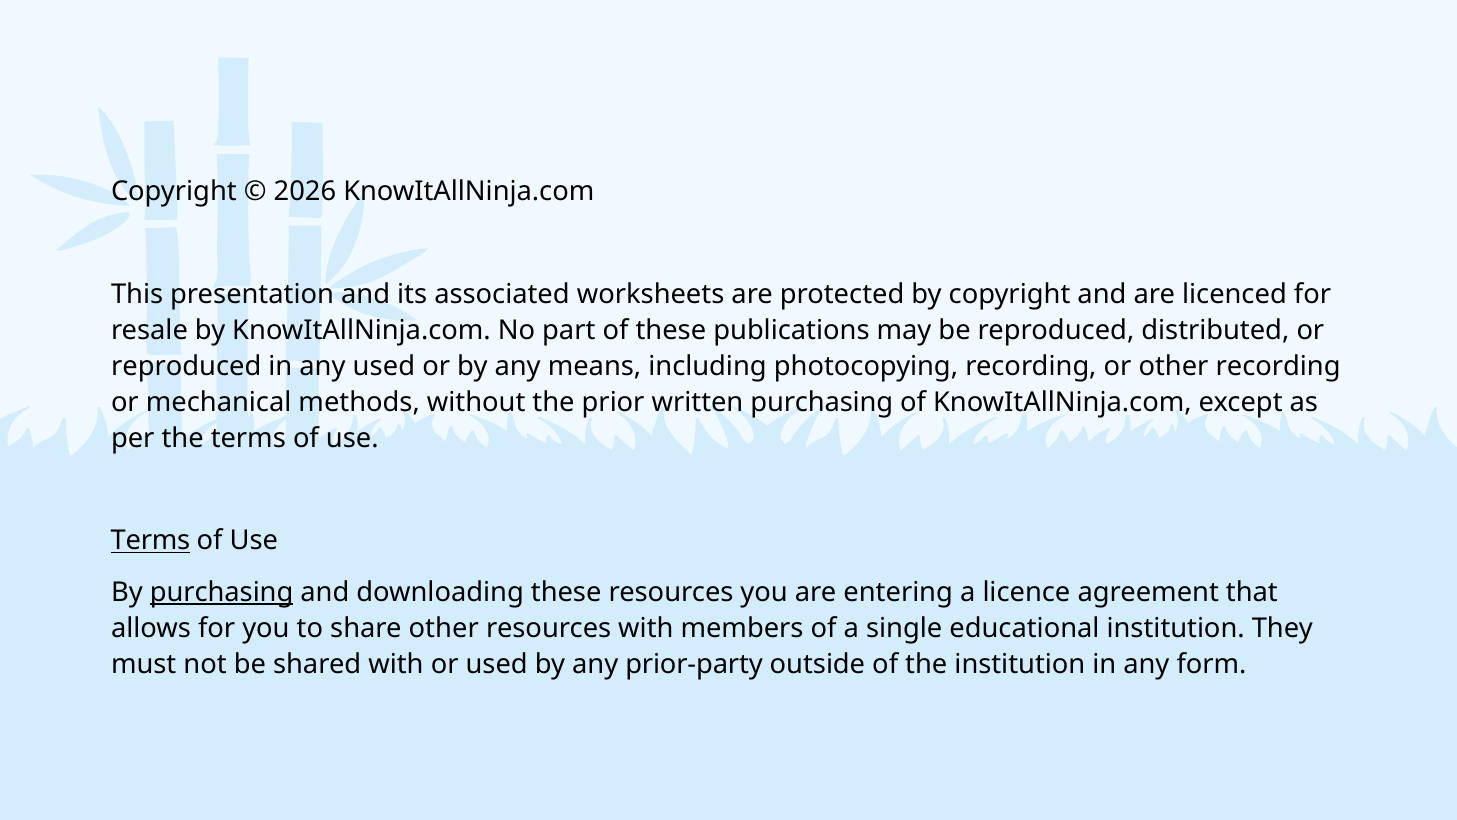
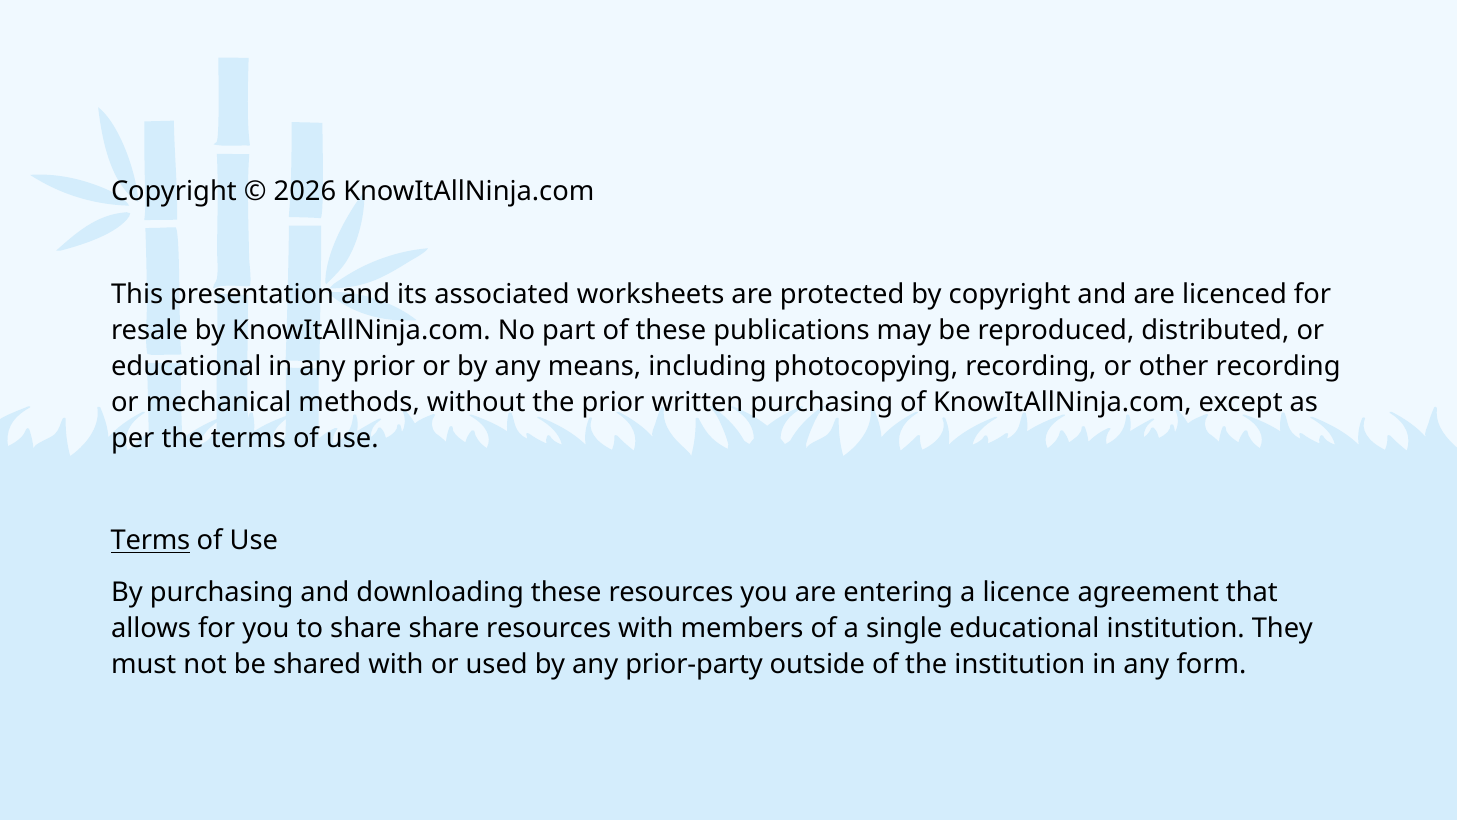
reproduced at (186, 366): reproduced -> educational
any used: used -> prior
purchasing at (222, 592) underline: present -> none
share other: other -> share
